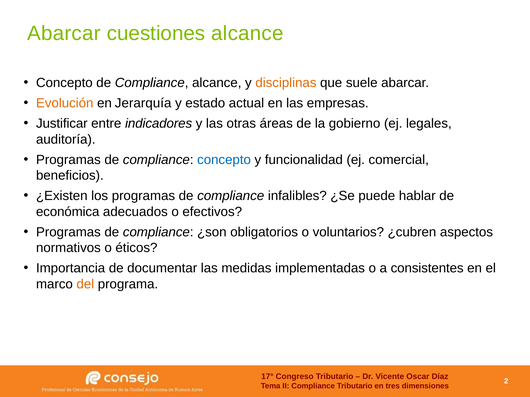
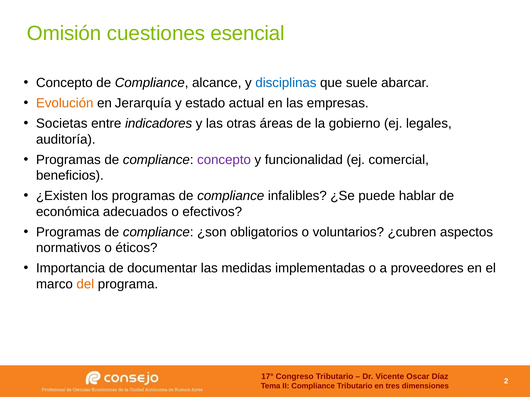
Abarcar at (64, 33): Abarcar -> Omisión
cuestiones alcance: alcance -> esencial
disciplinas colour: orange -> blue
Justificar: Justificar -> Societas
concepto at (224, 160) colour: blue -> purple
consistentes: consistentes -> proveedores
